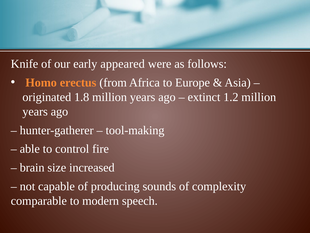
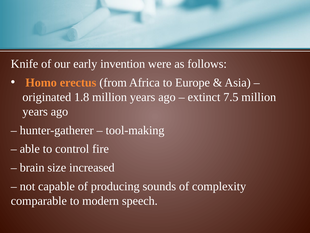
appeared: appeared -> invention
1.2: 1.2 -> 7.5
